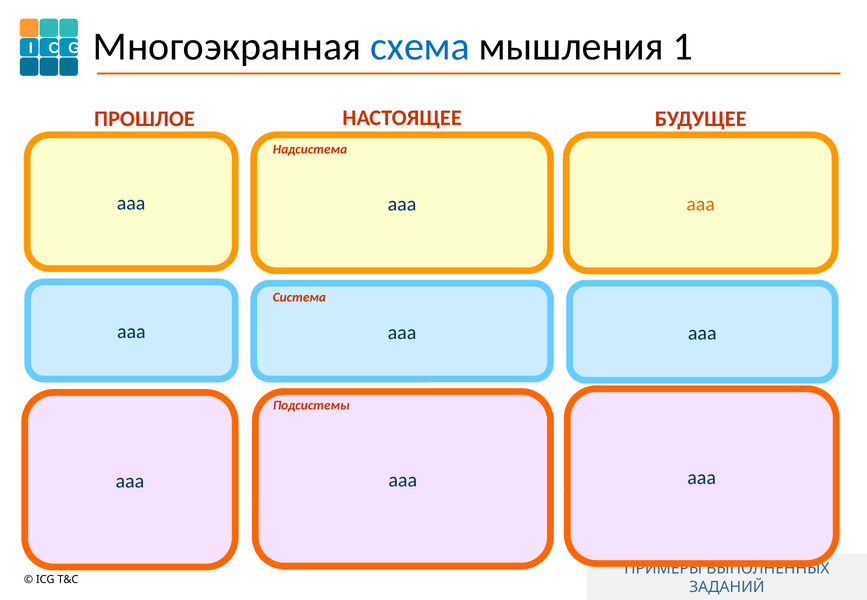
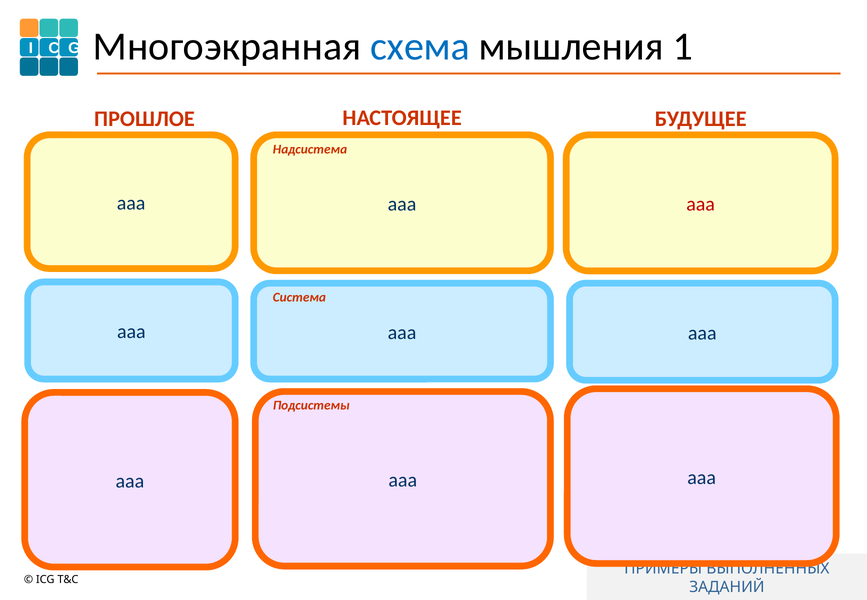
aaa at (701, 204) colour: orange -> red
